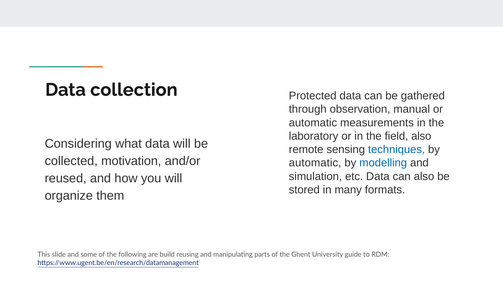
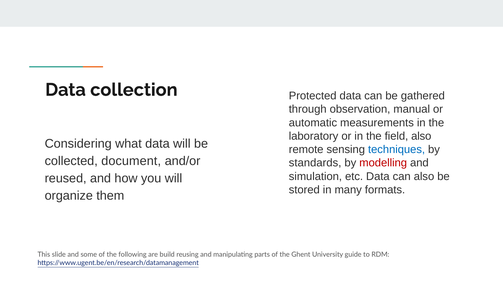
motivation: motivation -> document
automatic at (315, 163): automatic -> standards
modelling colour: blue -> red
